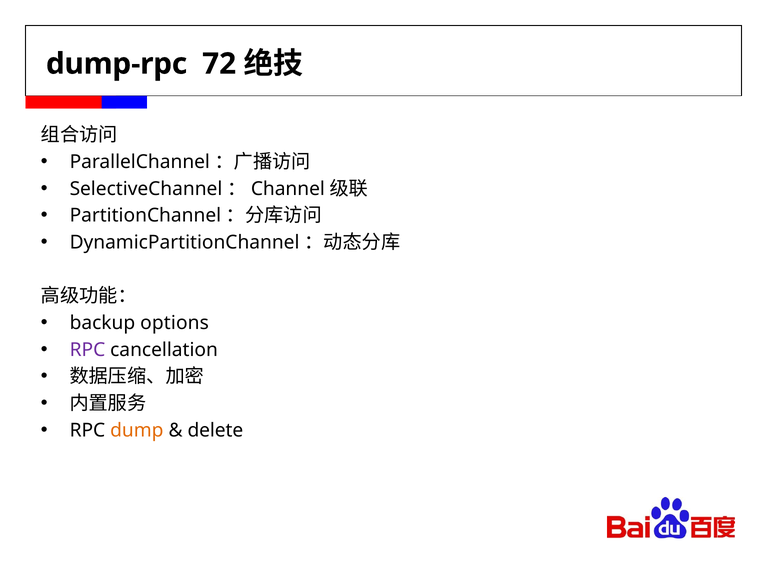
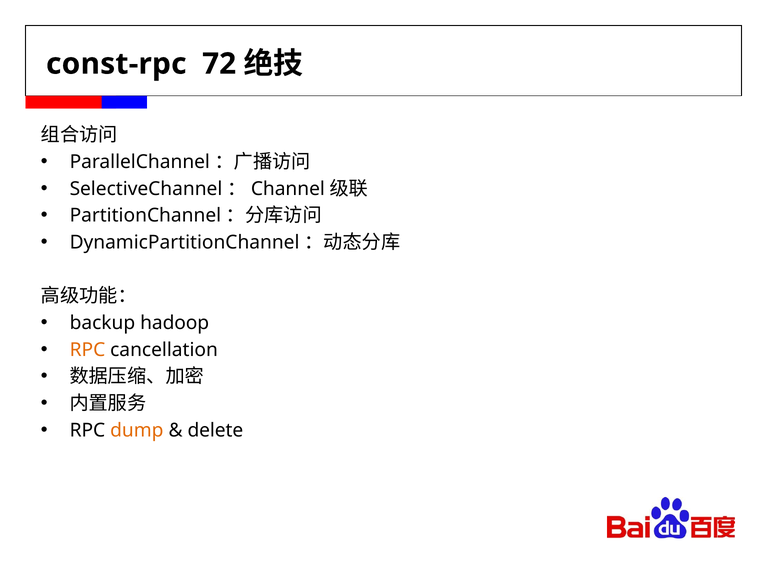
dump-rpc: dump-rpc -> const-rpc
options: options -> hadoop
RPC at (87, 350) colour: purple -> orange
